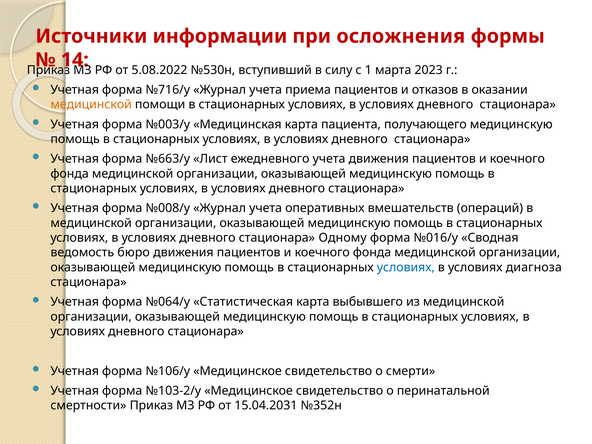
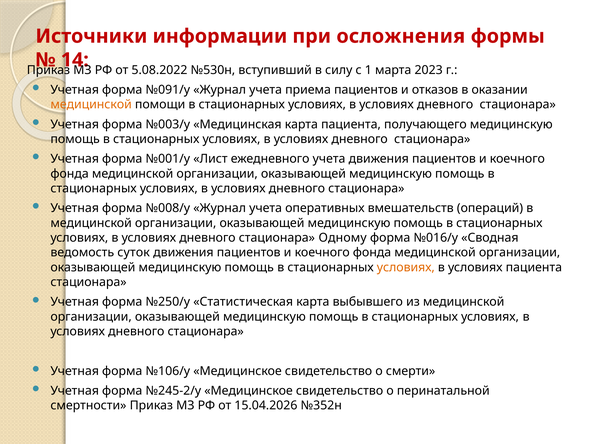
№716/у: №716/у -> №091/у
№663/у: №663/у -> №001/у
бюро: бюро -> суток
условиях at (406, 267) colour: blue -> orange
условиях диагноза: диагноза -> пациента
№064/у: №064/у -> №250/у
№103-2/у: №103-2/у -> №245-2/у
15.04.2031: 15.04.2031 -> 15.04.2026
